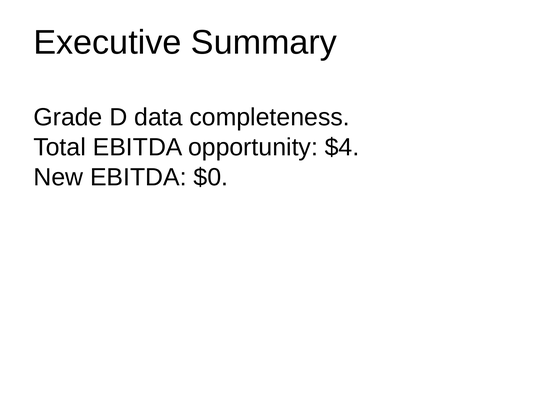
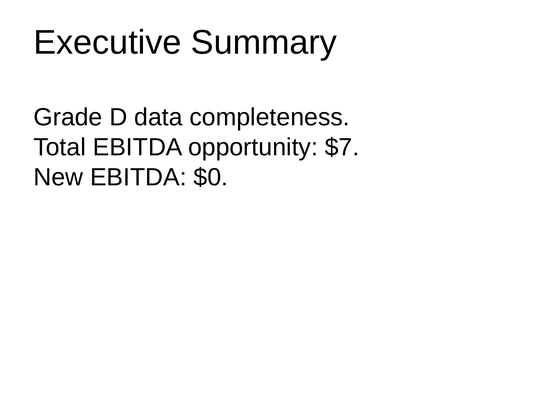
$4: $4 -> $7
